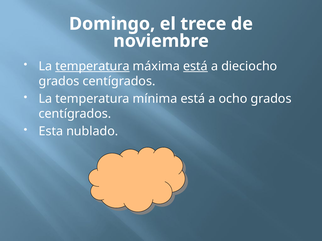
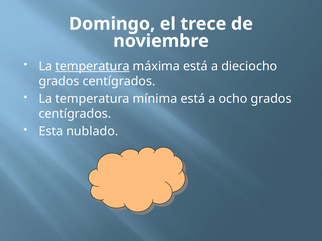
está at (195, 66) underline: present -> none
